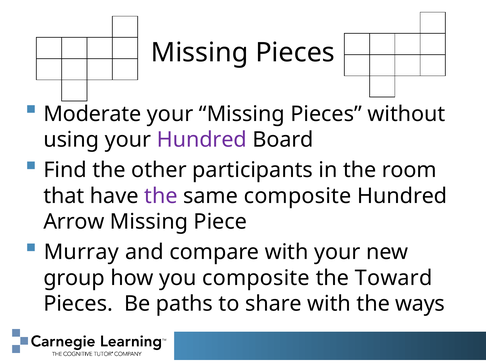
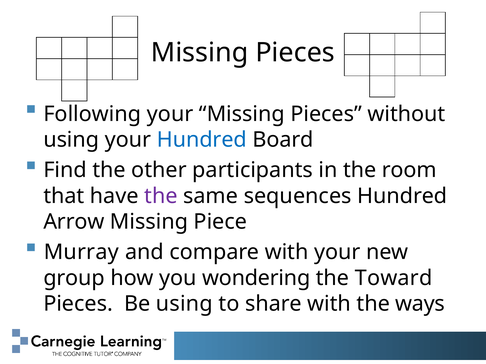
Moderate: Moderate -> Following
Hundred at (202, 140) colour: purple -> blue
same composite: composite -> sequences
you composite: composite -> wondering
Be paths: paths -> using
